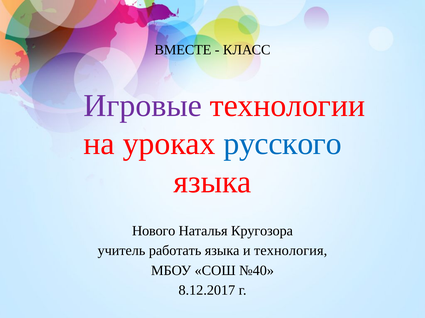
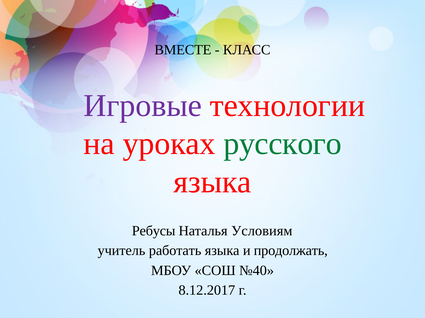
русского colour: blue -> green
Нового: Нового -> Ребусы
Кругозора: Кругозора -> Условиям
технология: технология -> продолжать
